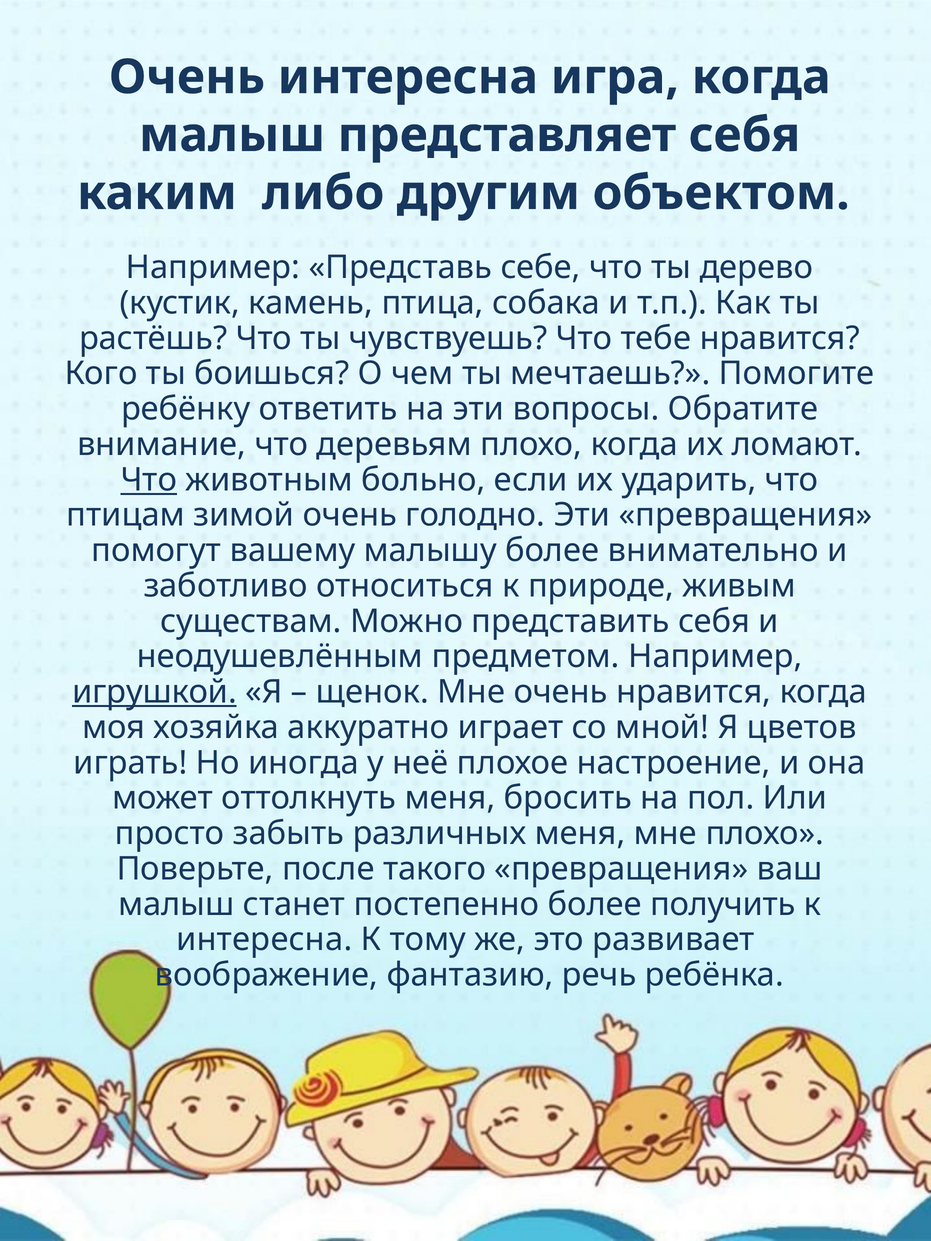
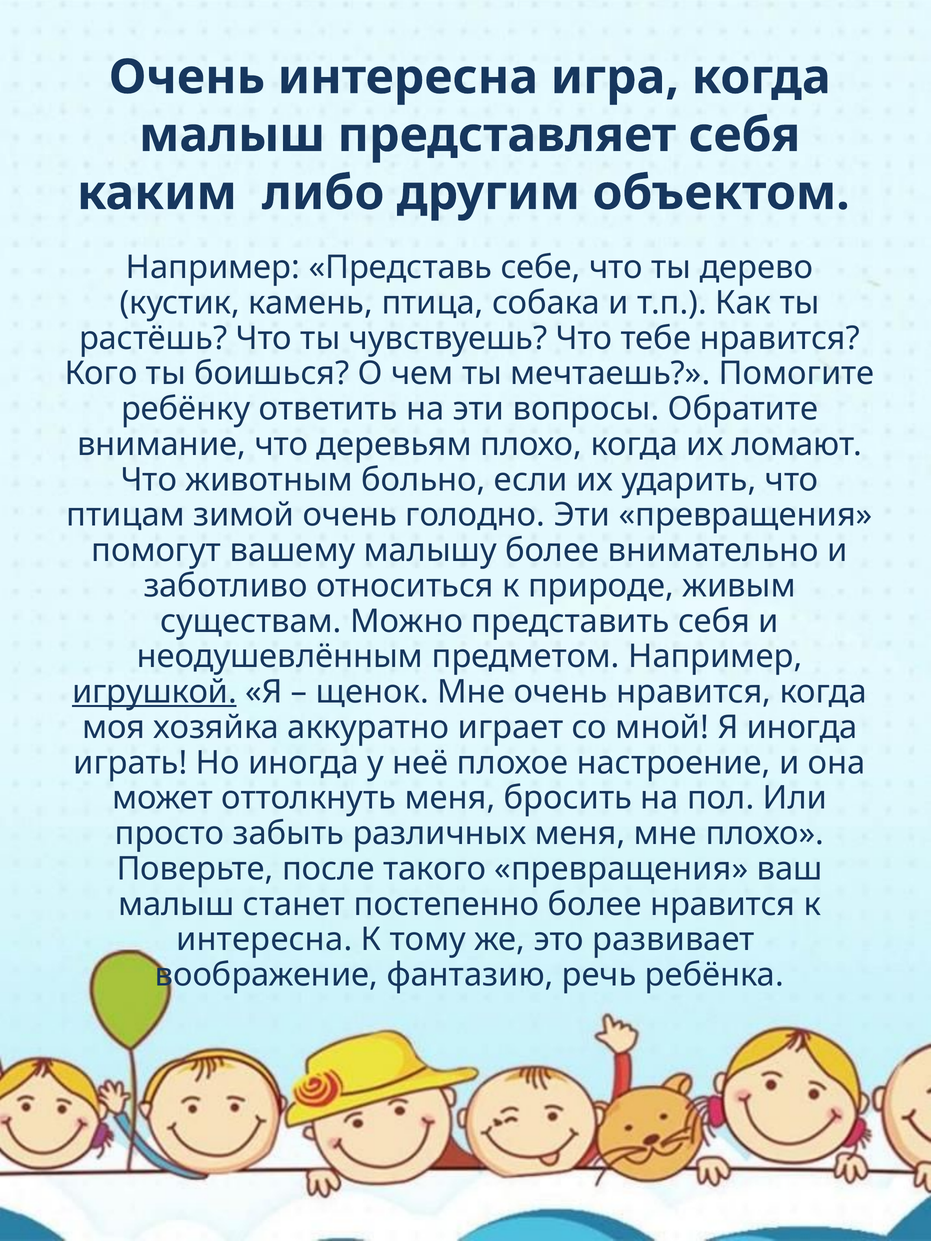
Что at (149, 480) underline: present -> none
Я цветов: цветов -> иногда
более получить: получить -> нравится
